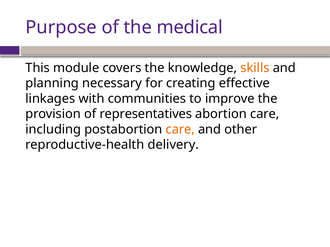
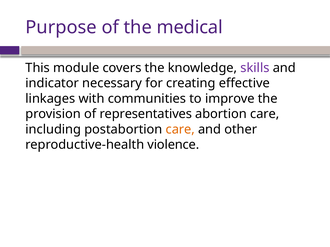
skills colour: orange -> purple
planning: planning -> indicator
delivery: delivery -> violence
